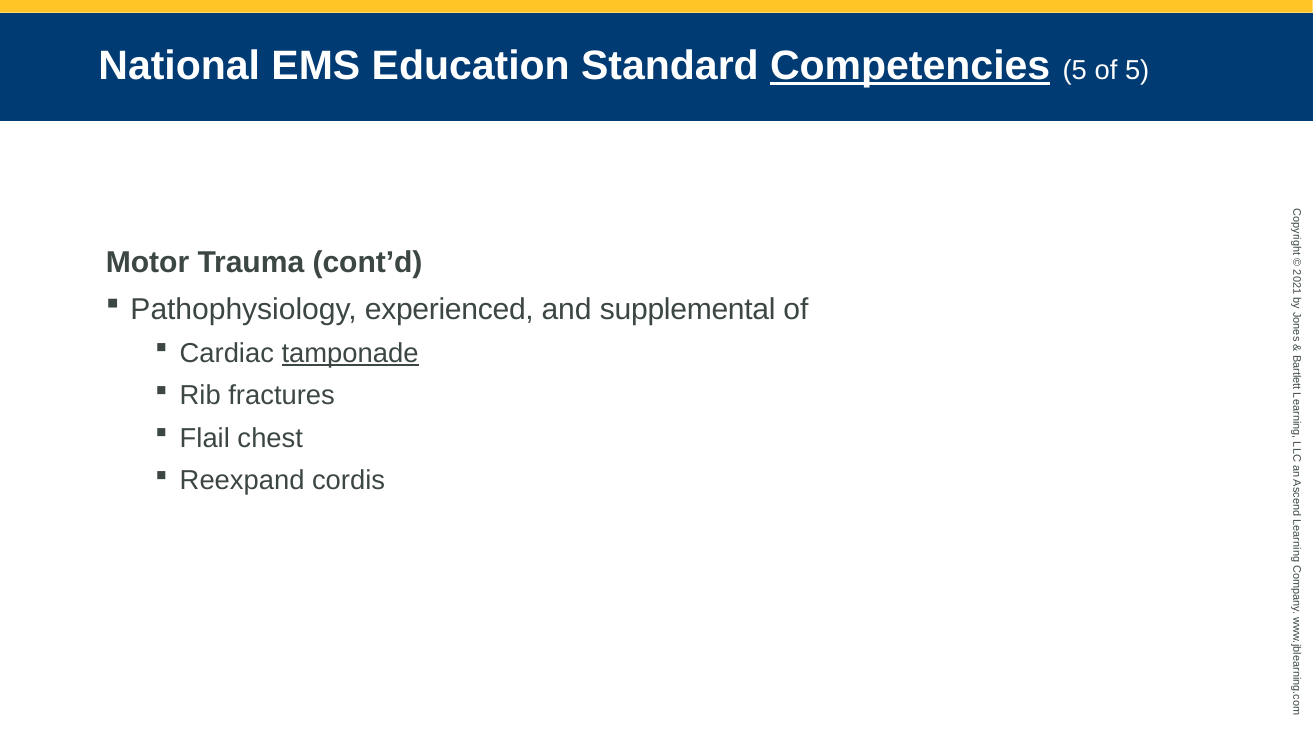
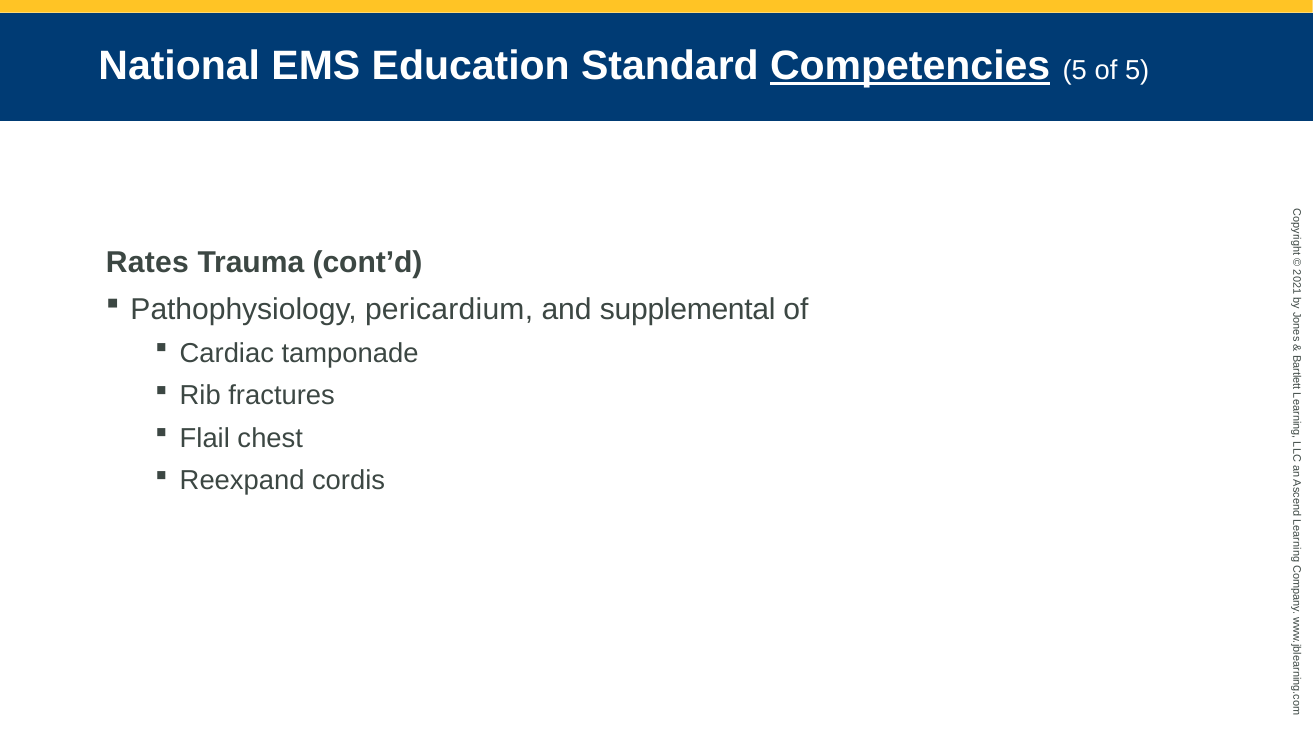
Motor: Motor -> Rates
experienced: experienced -> pericardium
tamponade underline: present -> none
